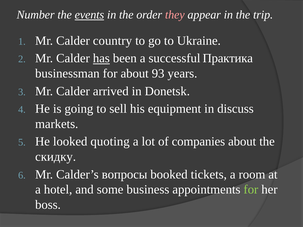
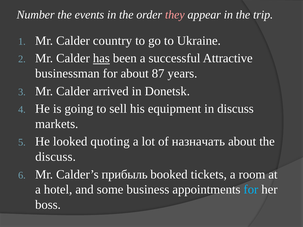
events underline: present -> none
Практика: Практика -> Attractive
93: 93 -> 87
companies: companies -> назначать
скидку at (56, 157): скидку -> discuss
вопросы: вопросы -> прибыль
for at (251, 190) colour: light green -> light blue
